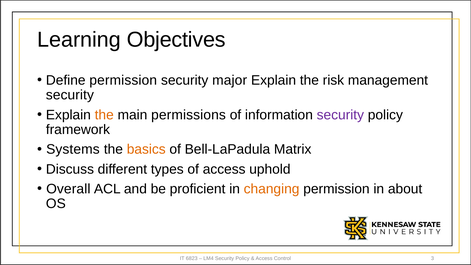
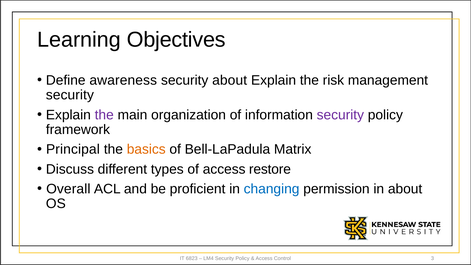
Define permission: permission -> awareness
security major: major -> about
the at (104, 115) colour: orange -> purple
permissions: permissions -> organization
Systems: Systems -> Principal
uphold: uphold -> restore
changing colour: orange -> blue
